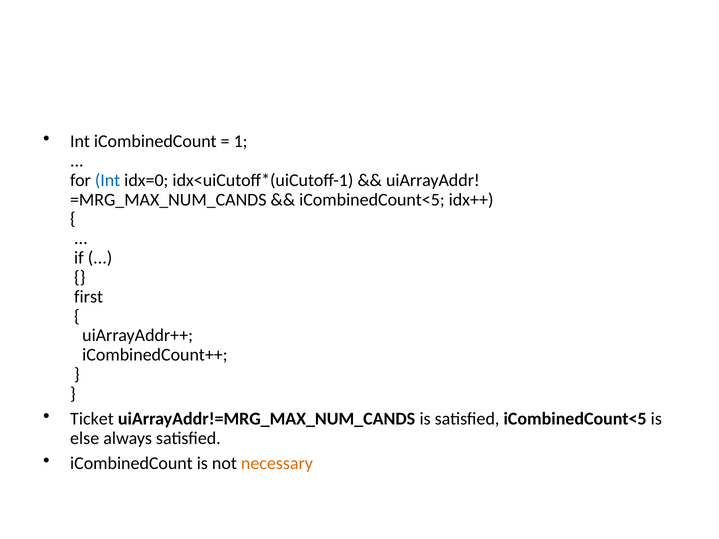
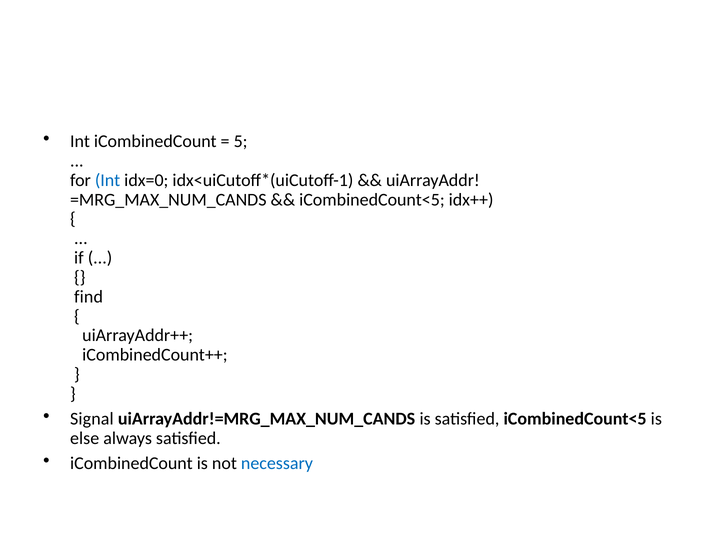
1: 1 -> 5
first: first -> find
Ticket: Ticket -> Signal
necessary colour: orange -> blue
